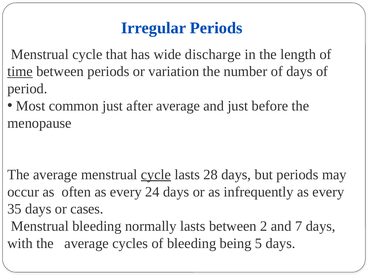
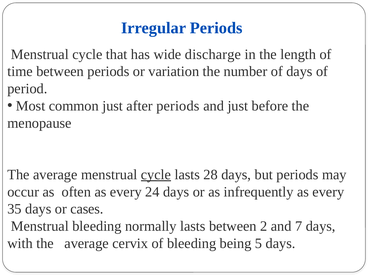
time underline: present -> none
after average: average -> periods
cycles: cycles -> cervix
